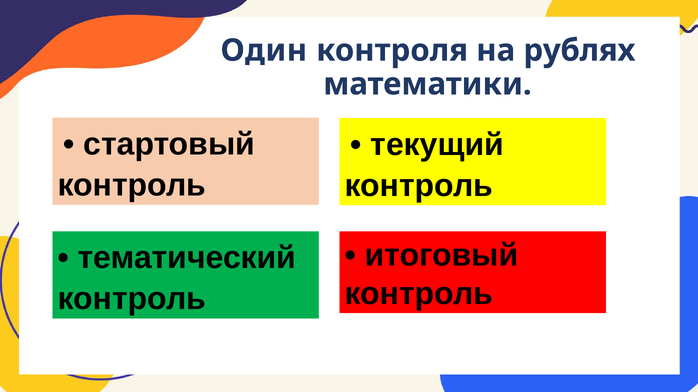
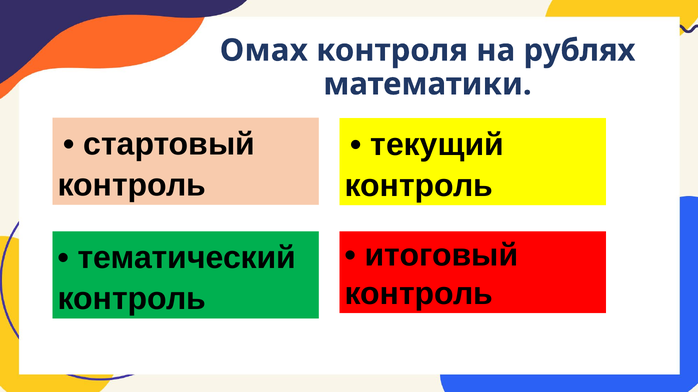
Один: Один -> Омах
